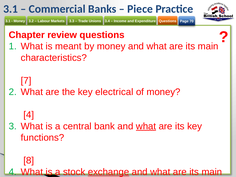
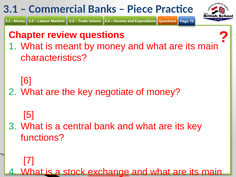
7 at (26, 81): 7 -> 6
electrical: electrical -> negotiate
4 at (29, 115): 4 -> 5
what at (146, 126) underline: present -> none
8: 8 -> 7
